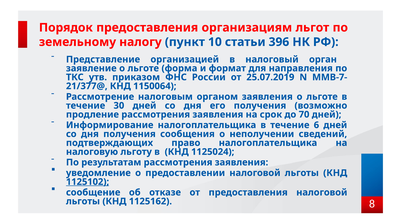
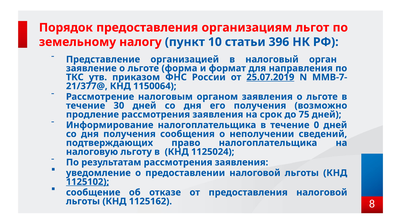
25.07.2019 underline: none -> present
70: 70 -> 75
6: 6 -> 0
